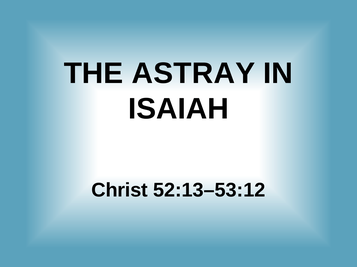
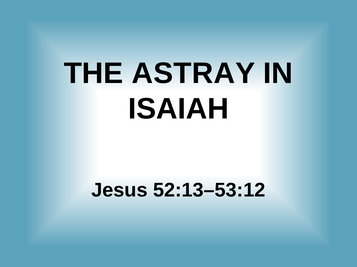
Christ: Christ -> Jesus
